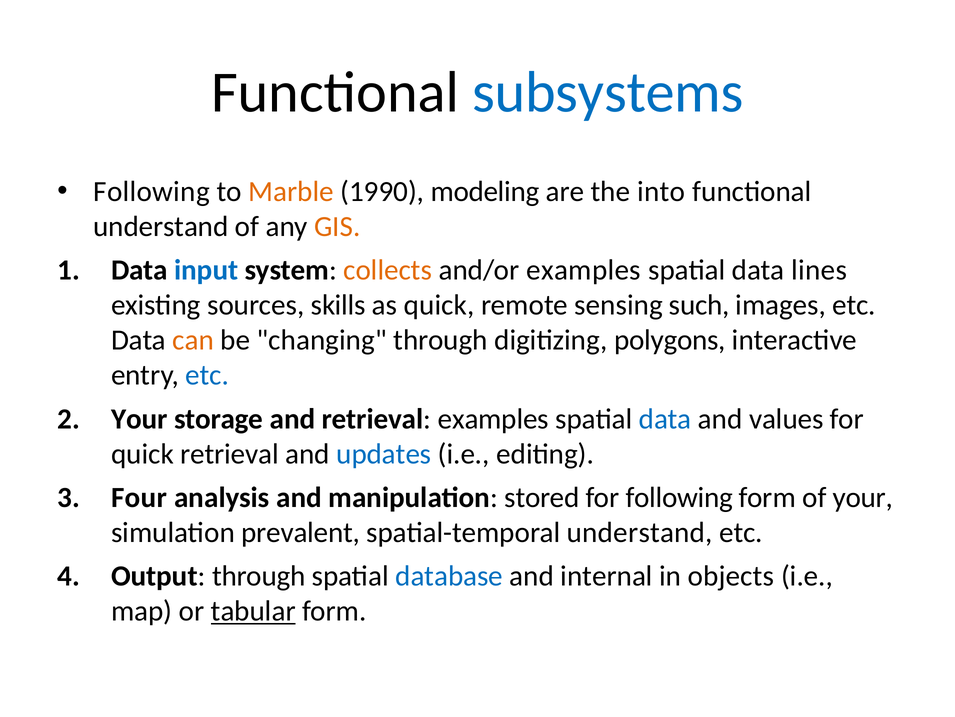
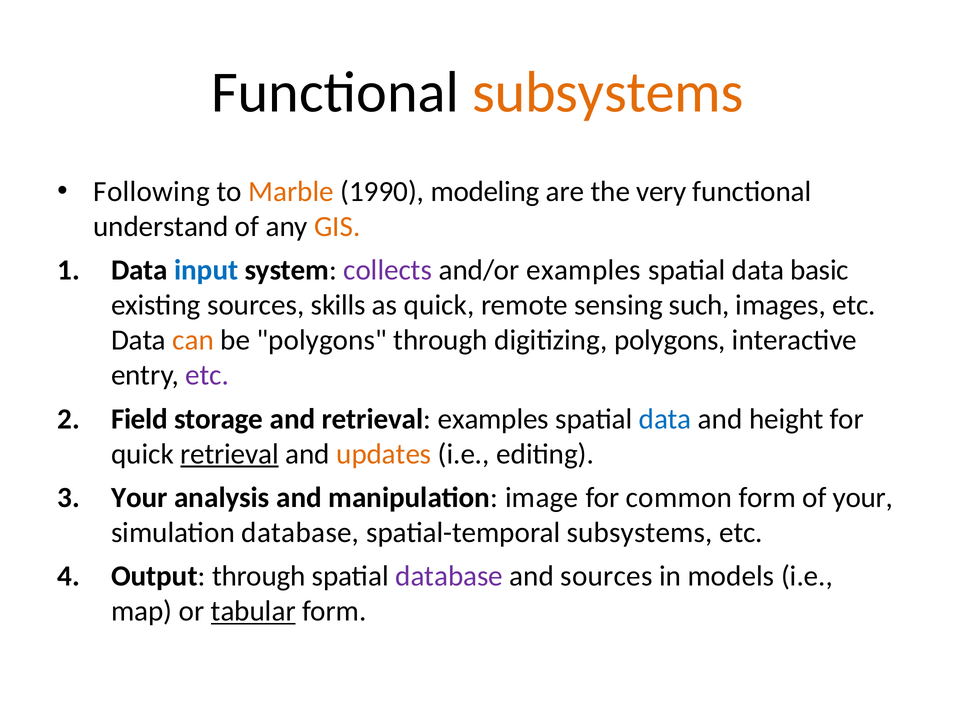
subsystems at (608, 92) colour: blue -> orange
into: into -> very
collects colour: orange -> purple
lines: lines -> basic
be changing: changing -> polygons
etc at (207, 375) colour: blue -> purple
Your at (139, 418): Your -> Field
values: values -> height
retrieval at (230, 453) underline: none -> present
updates colour: blue -> orange
Four at (139, 497): Four -> Your
stored: stored -> image
for following: following -> common
simulation prevalent: prevalent -> database
spatial-temporal understand: understand -> subsystems
database at (449, 575) colour: blue -> purple
and internal: internal -> sources
objects: objects -> models
